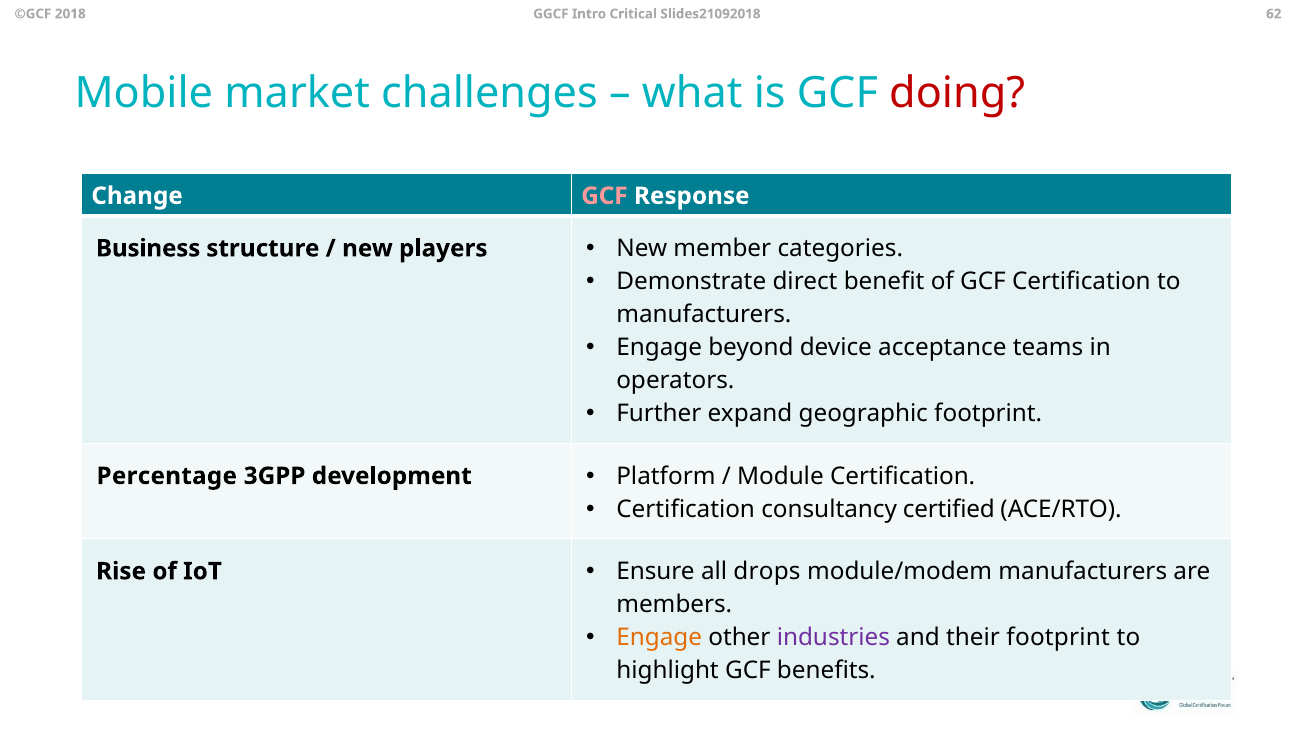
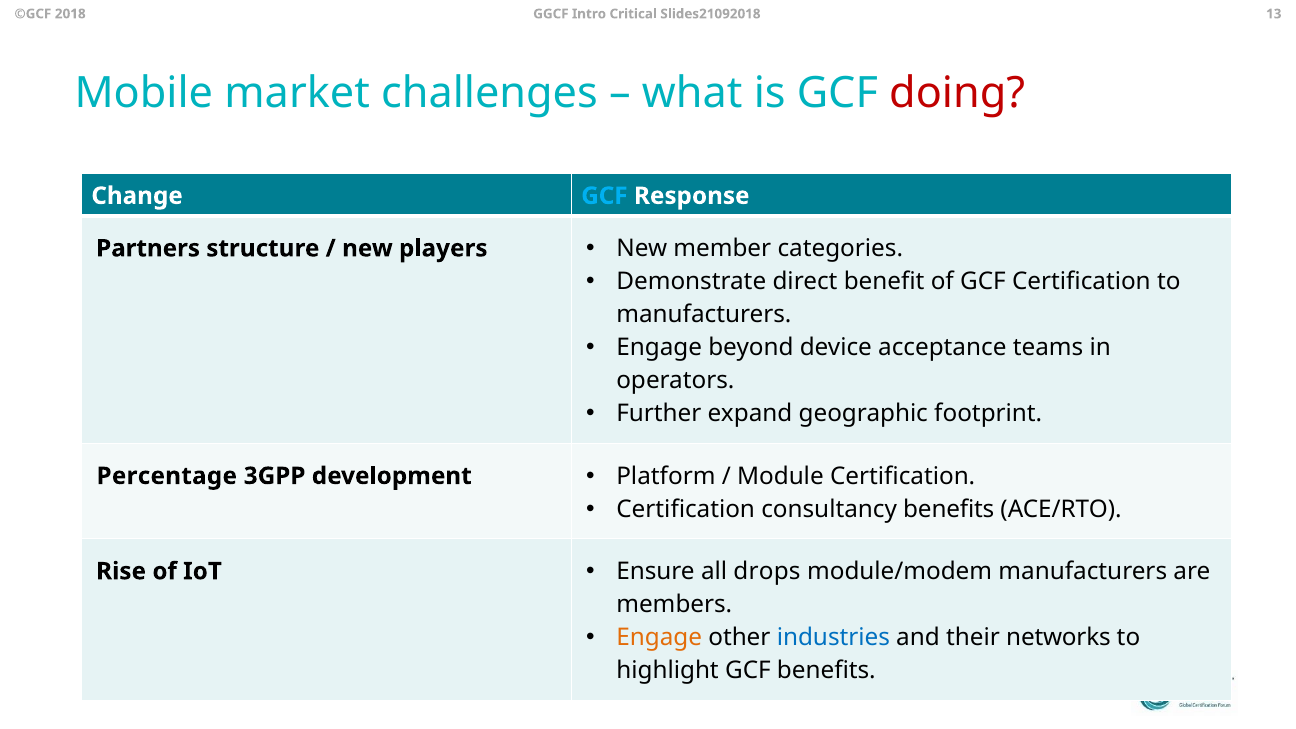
62: 62 -> 13
GCF at (604, 196) colour: pink -> light blue
Business: Business -> Partners
consultancy certified: certified -> benefits
industries colour: purple -> blue
their footprint: footprint -> networks
